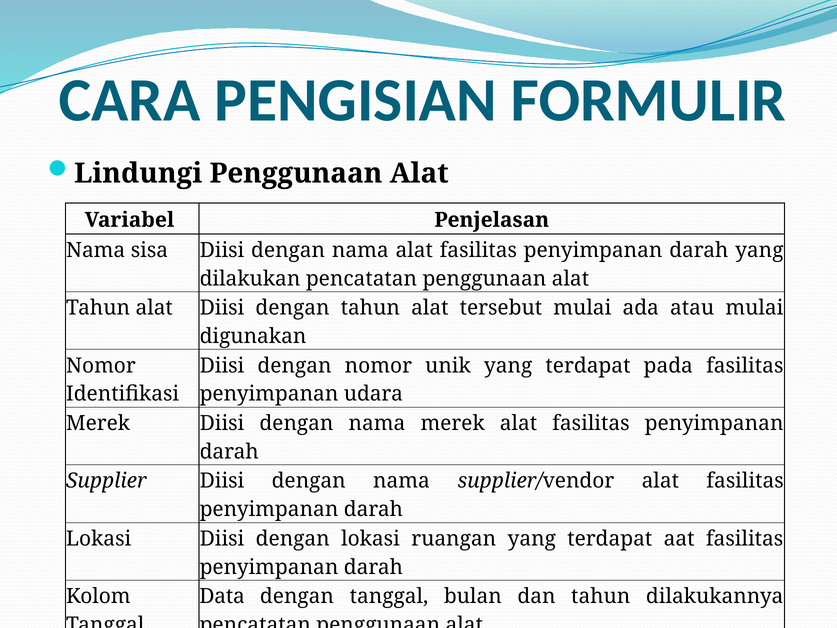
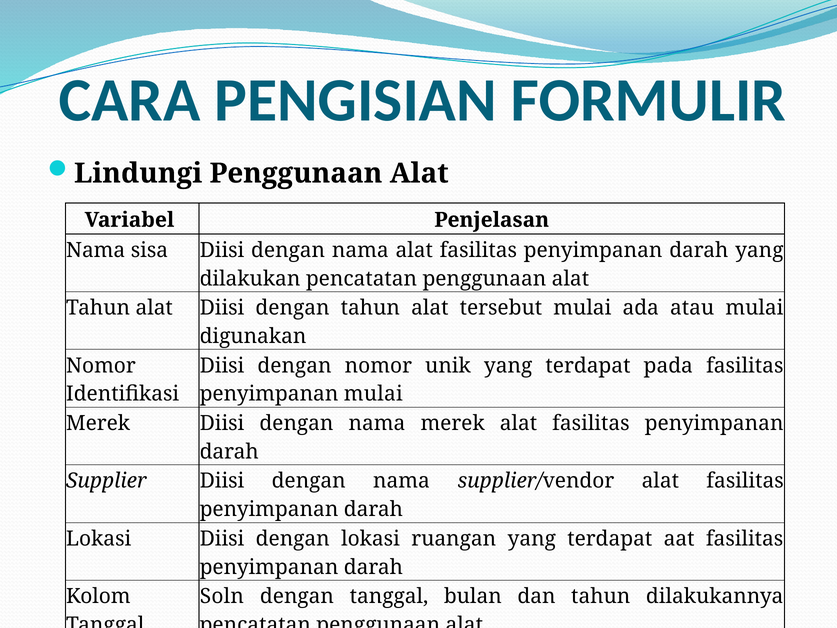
penyimpanan udara: udara -> mulai
Data: Data -> Soln
